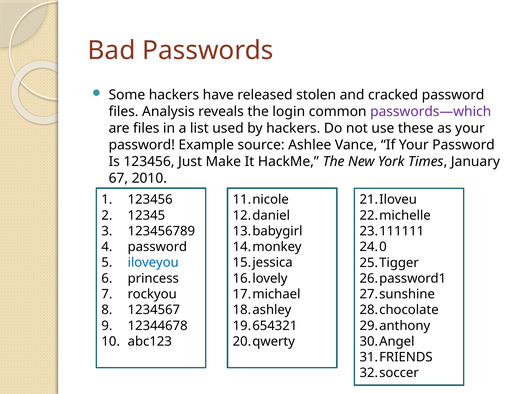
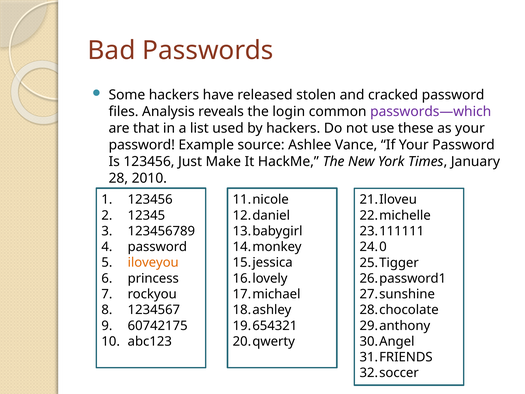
are files: files -> that
67: 67 -> 28
iloveyou colour: blue -> orange
12344678: 12344678 -> 60742175
